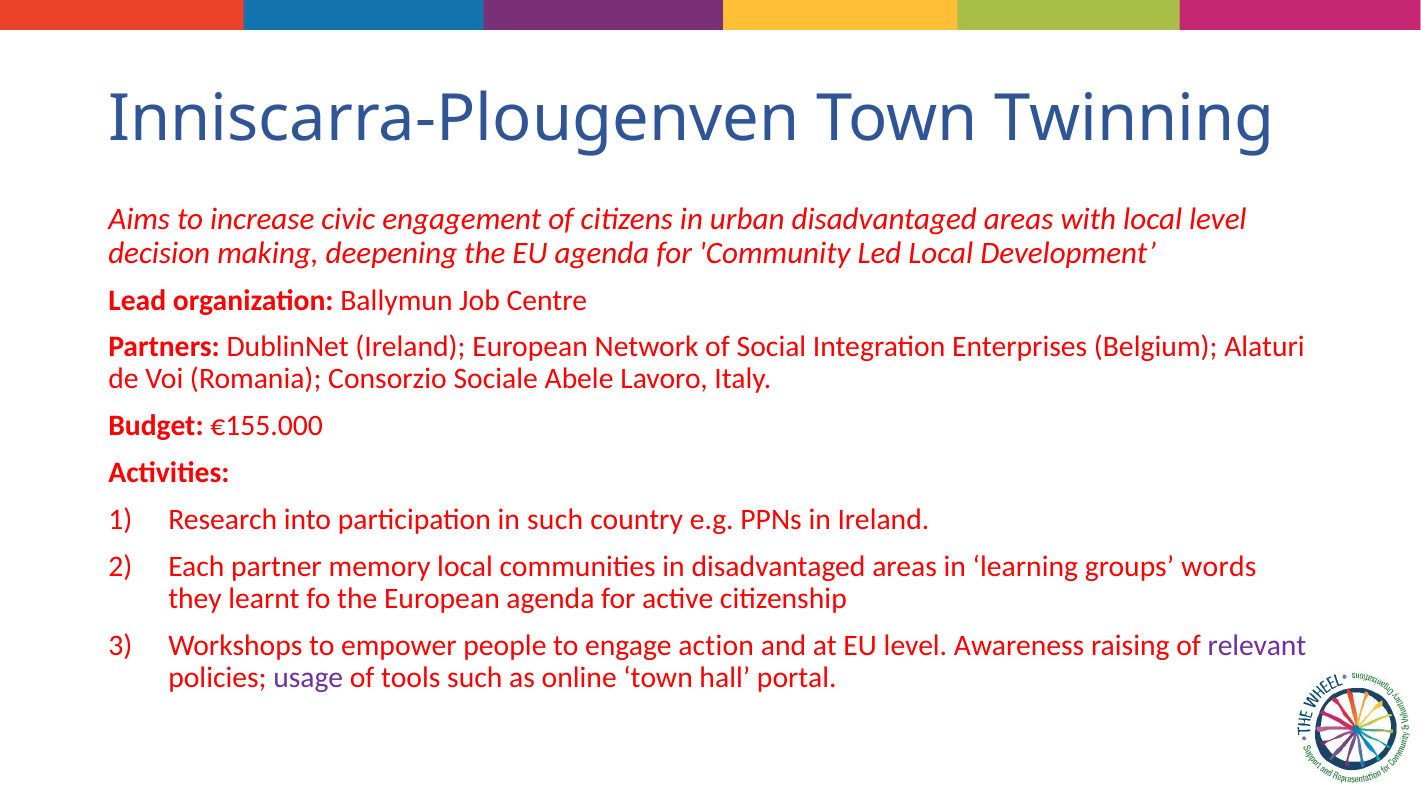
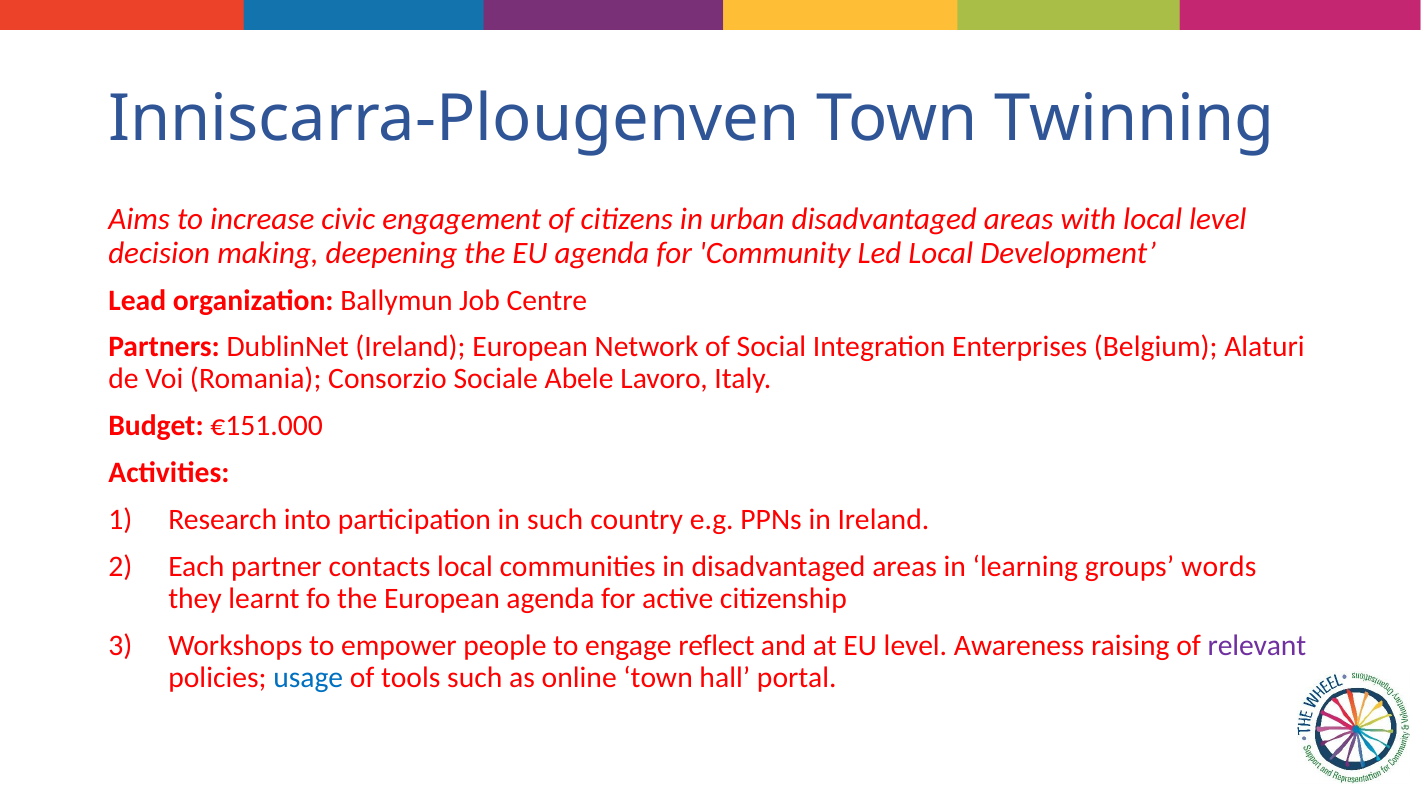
€155.000: €155.000 -> €151.000
memory: memory -> contacts
action: action -> reflect
usage colour: purple -> blue
